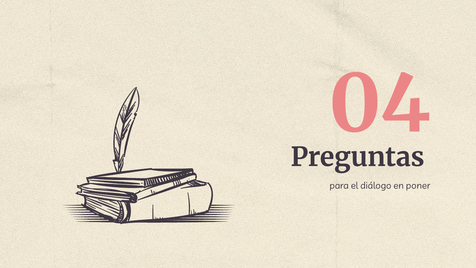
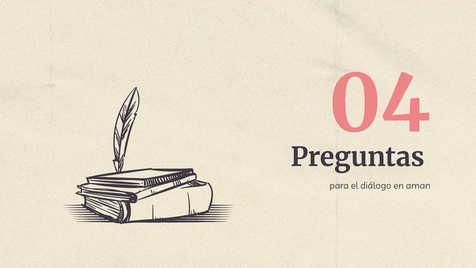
poner: poner -> aman
